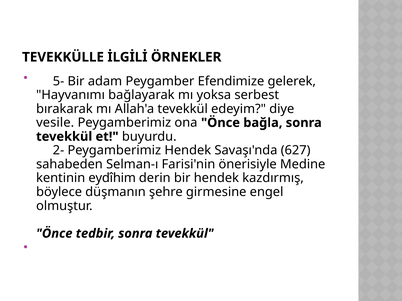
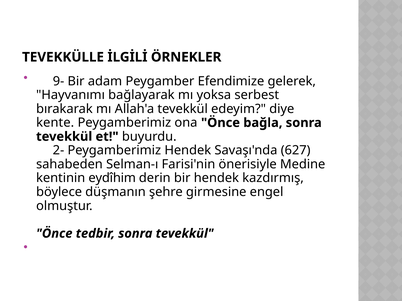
5-: 5- -> 9-
vesile: vesile -> kente
